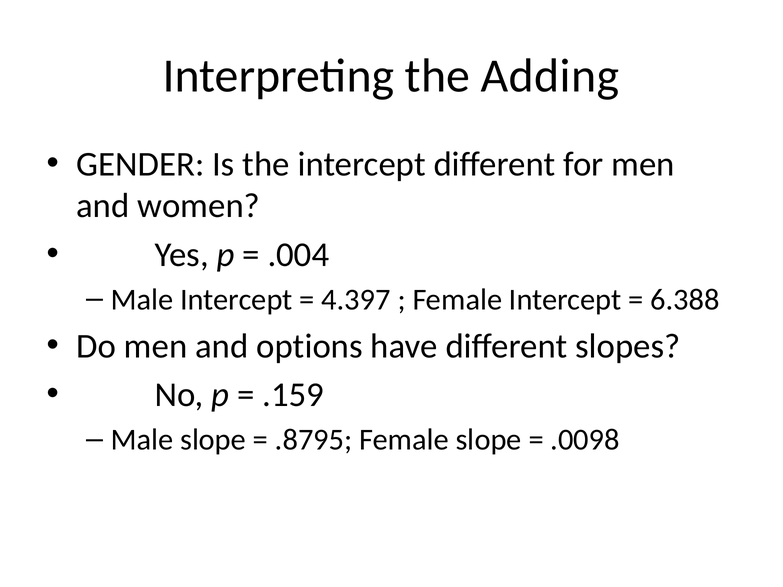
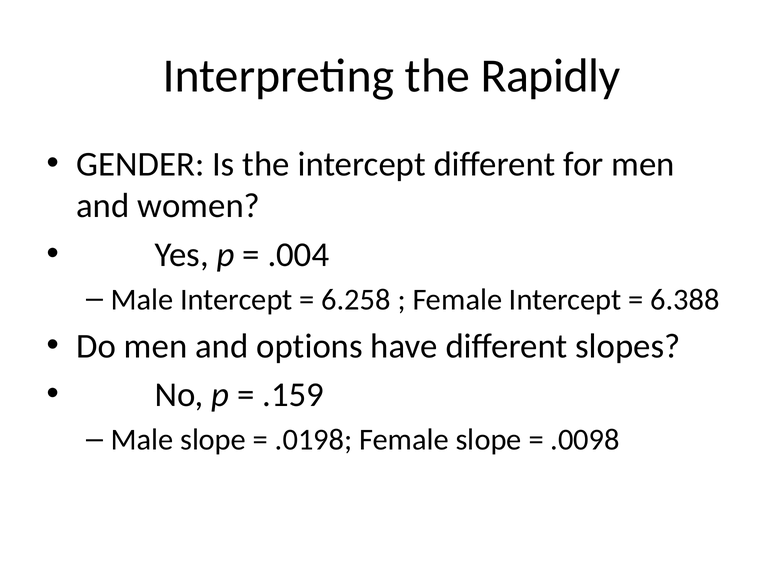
Adding: Adding -> Rapidly
4.397: 4.397 -> 6.258
.8795: .8795 -> .0198
